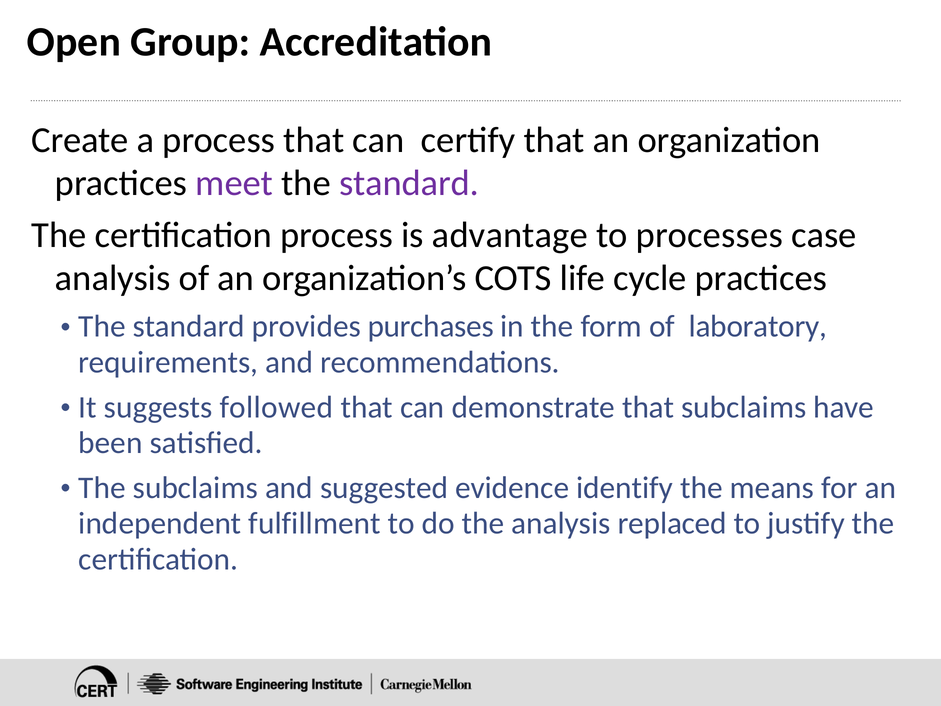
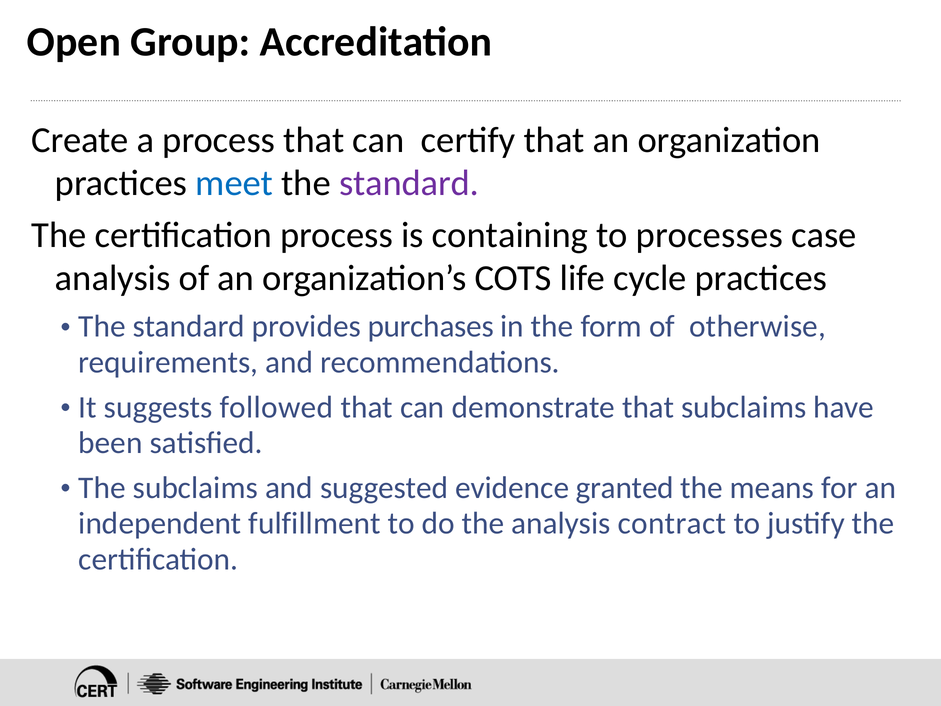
meet colour: purple -> blue
advantage: advantage -> containing
laboratory: laboratory -> otherwise
identify: identify -> granted
replaced: replaced -> contract
